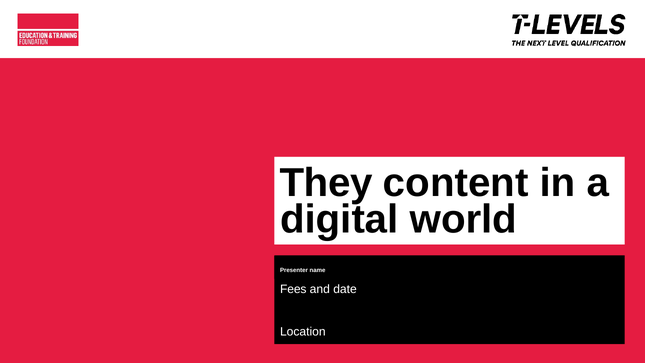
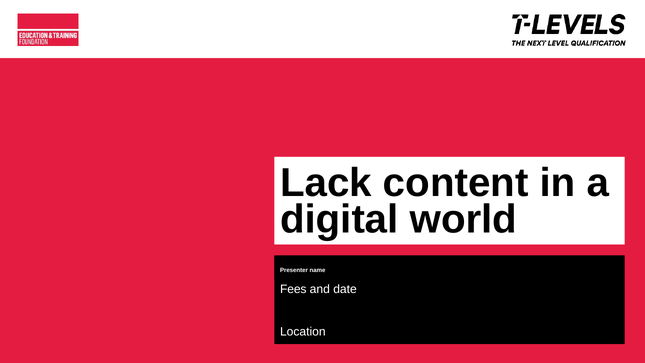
They: They -> Lack
